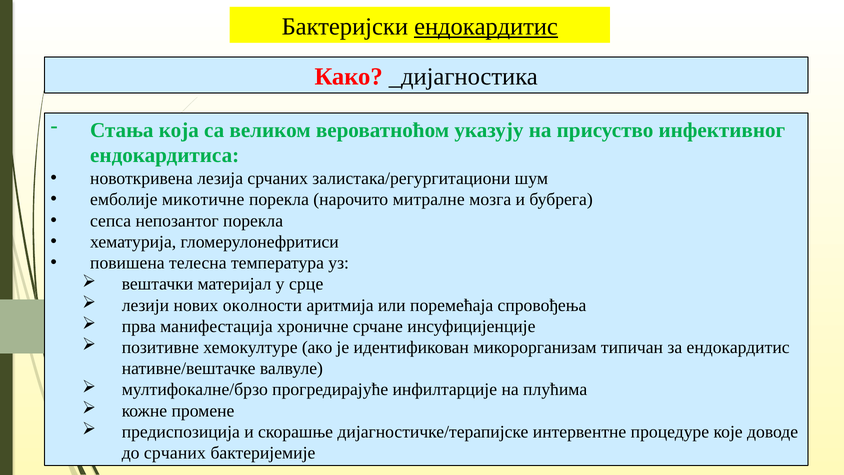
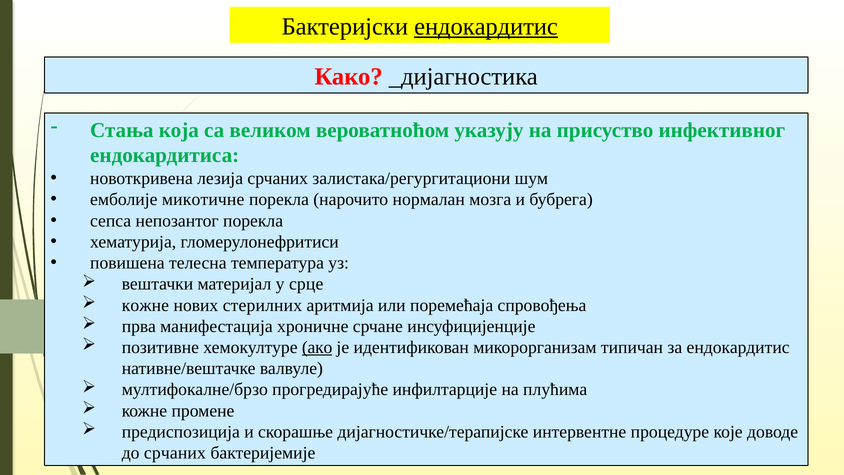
митралне: митралне -> нормалан
лезији at (145, 305): лезији -> кожне
околности: околности -> стерилних
ако underline: none -> present
